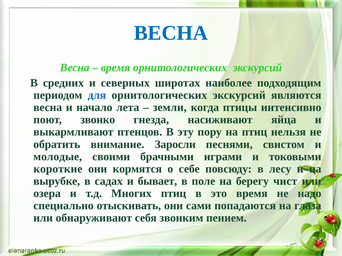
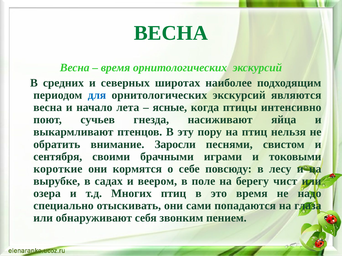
ВЕСНА at (171, 33) colour: blue -> green
земли: земли -> ясные
звонко: звонко -> сучьев
молодые: молодые -> сентября
бывает: бывает -> веером
